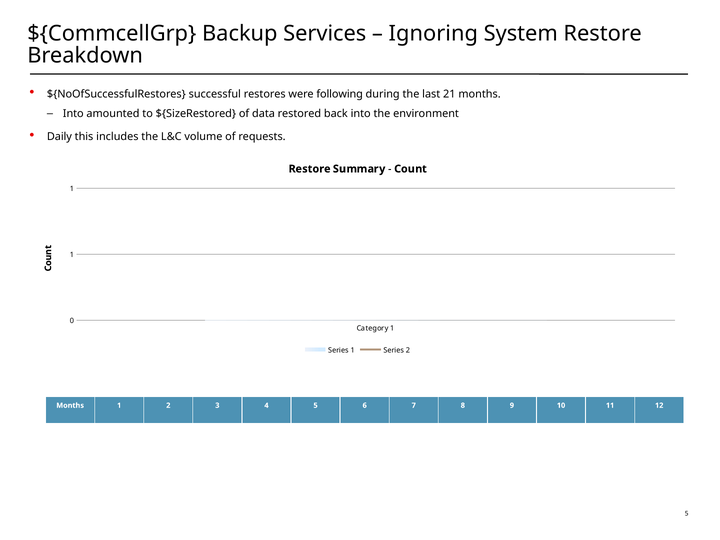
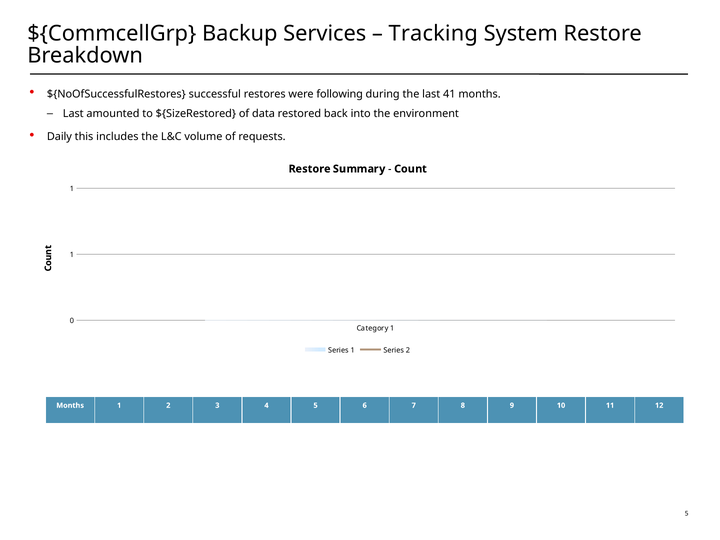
Ignoring: Ignoring -> Tracking
21: 21 -> 41
Into at (73, 114): Into -> Last
